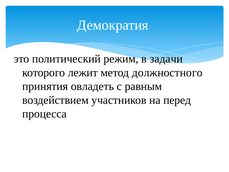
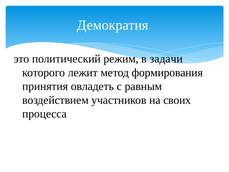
должностного: должностного -> формирования
перед: перед -> своих
